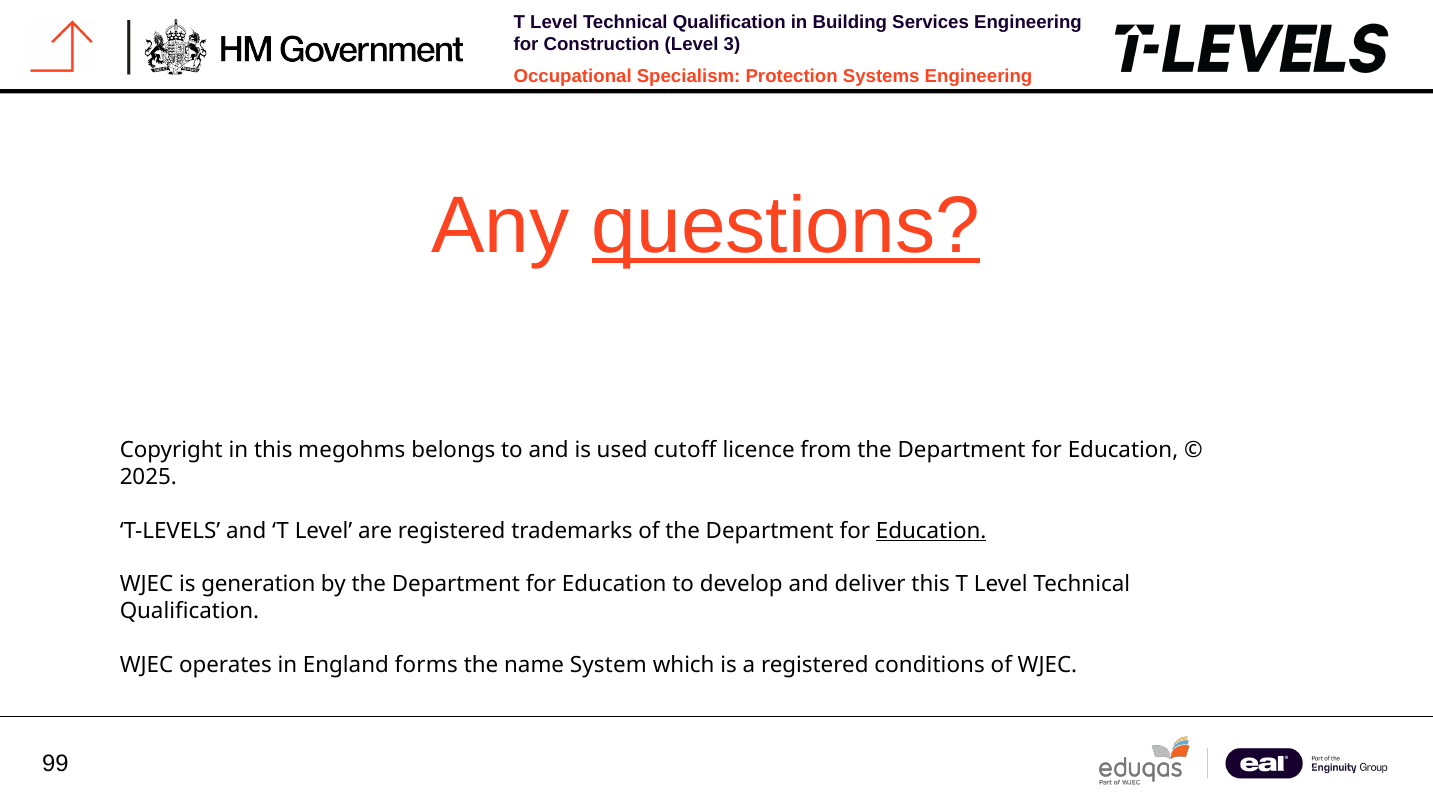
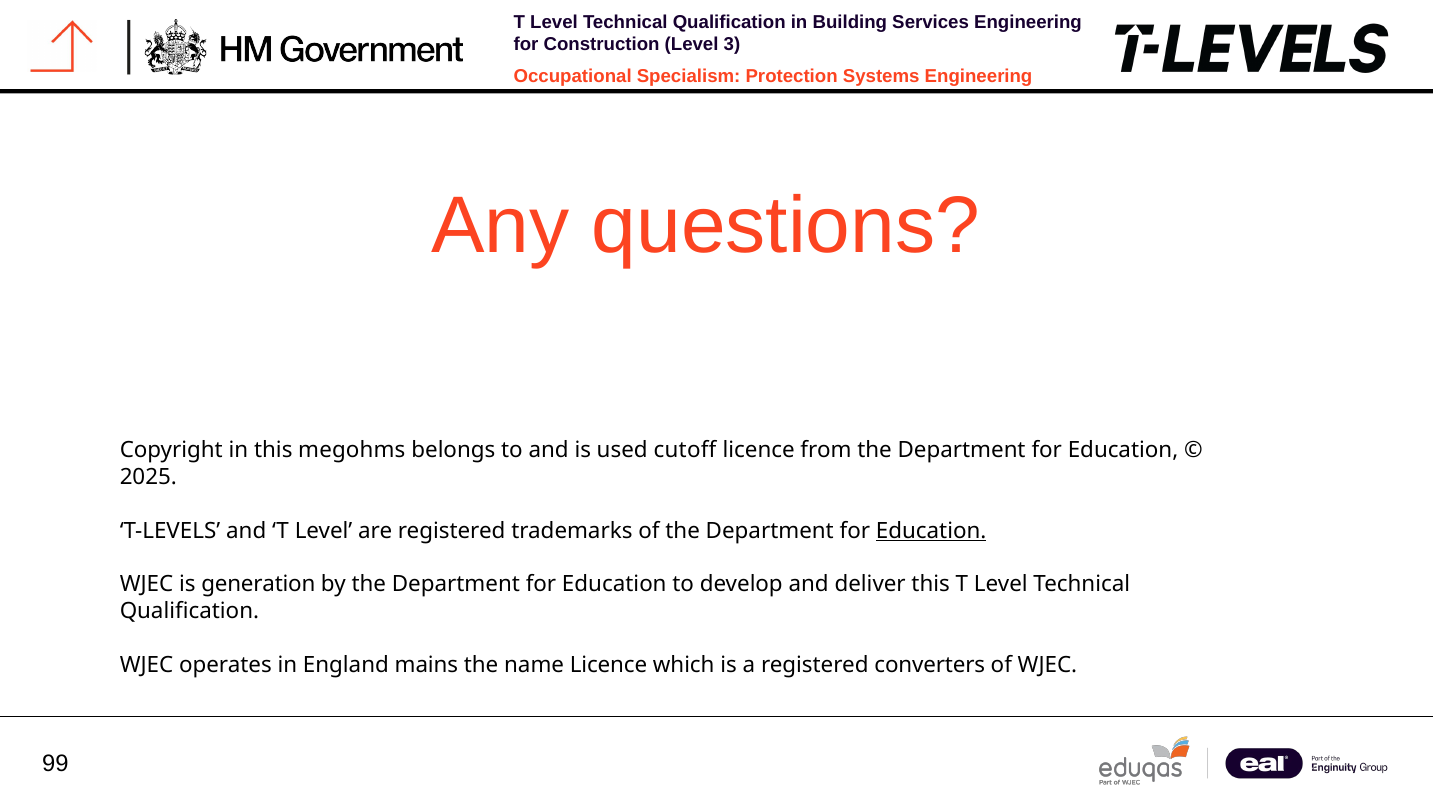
questions underline: present -> none
forms: forms -> mains
name System: System -> Licence
conditions: conditions -> converters
